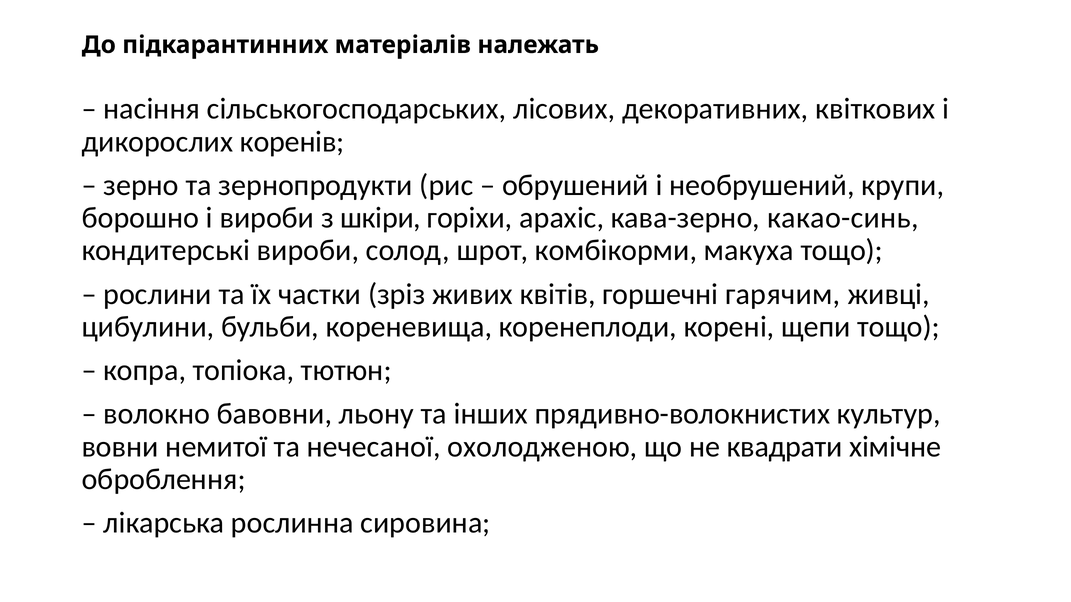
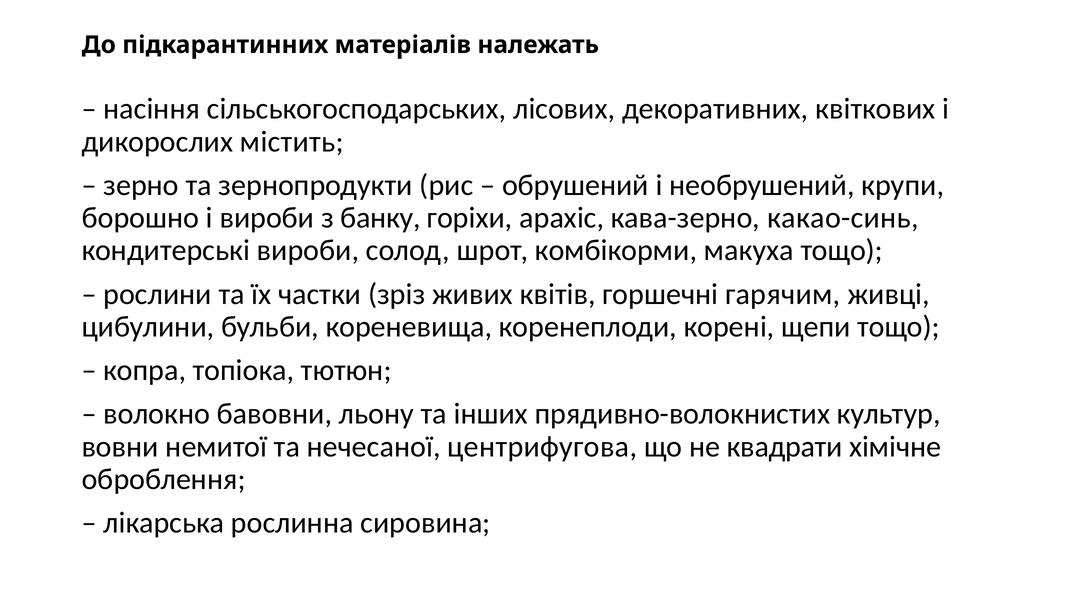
коренів: коренів -> містить
шкіри: шкіри -> банку
охолодженою: охолодженою -> центрифугова
